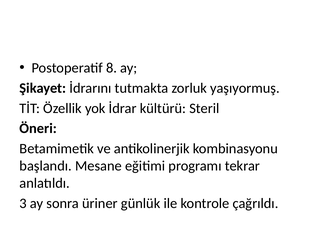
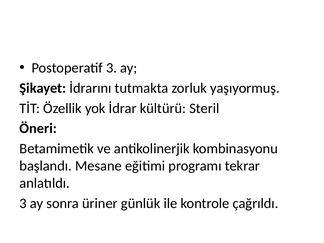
Postoperatif 8: 8 -> 3
